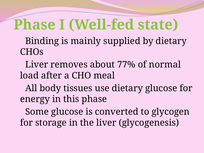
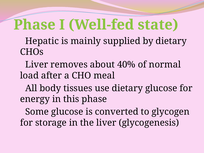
Binding: Binding -> Hepatic
77%: 77% -> 40%
